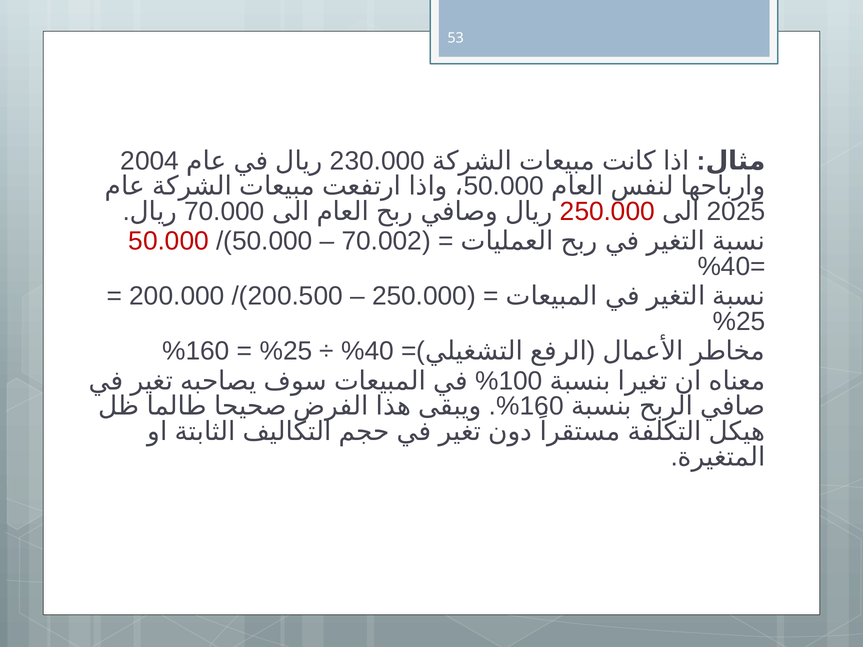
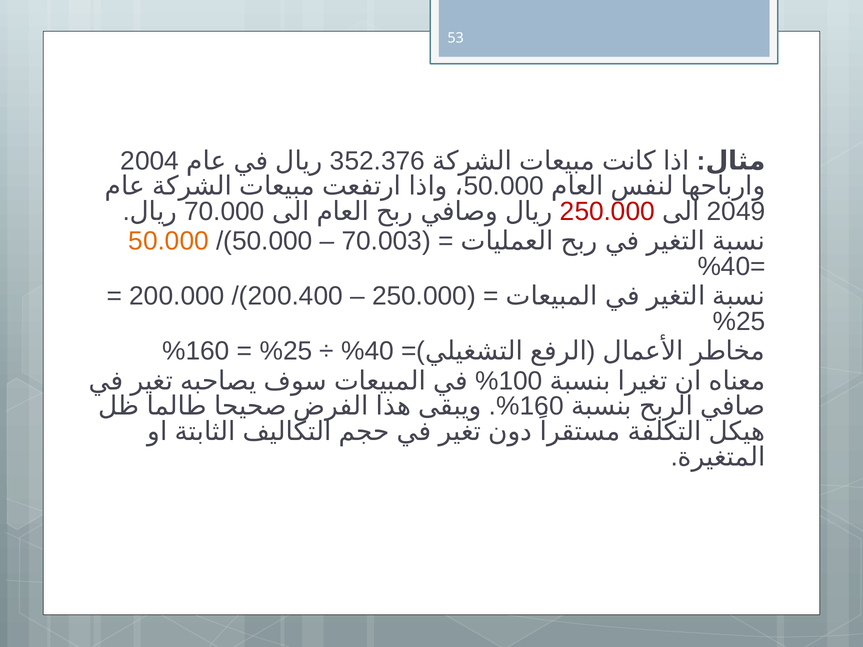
230.000: 230.000 -> 352.376
2025: 2025 -> 2049
50.000 at (169, 241) colour: red -> orange
70.002: 70.002 -> 70.003
200.500: 200.500 -> 200.400
